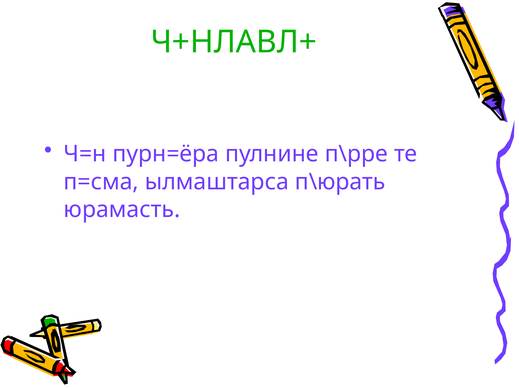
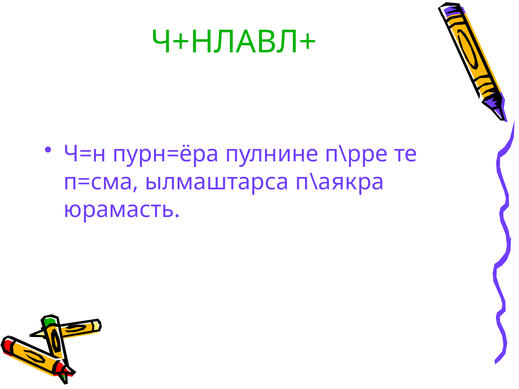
п\юрать: п\юрать -> п\аякра
